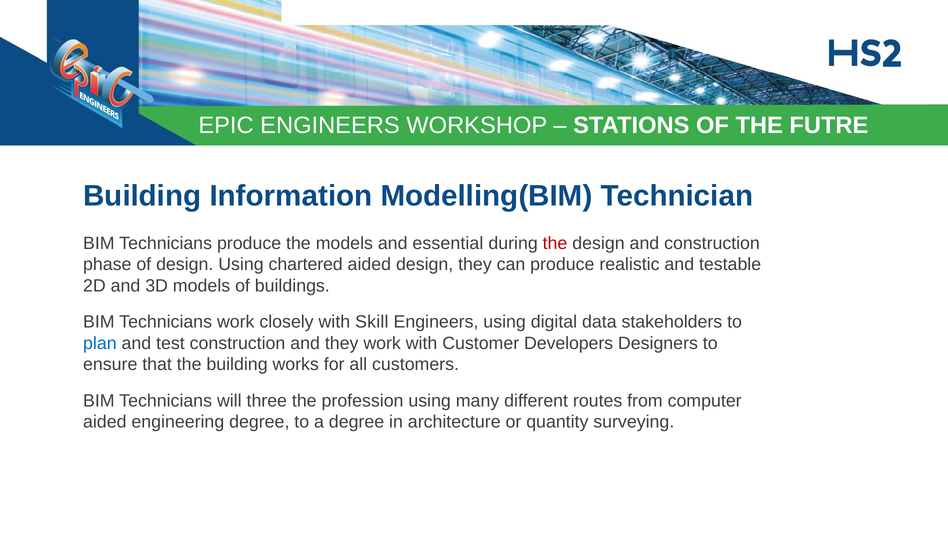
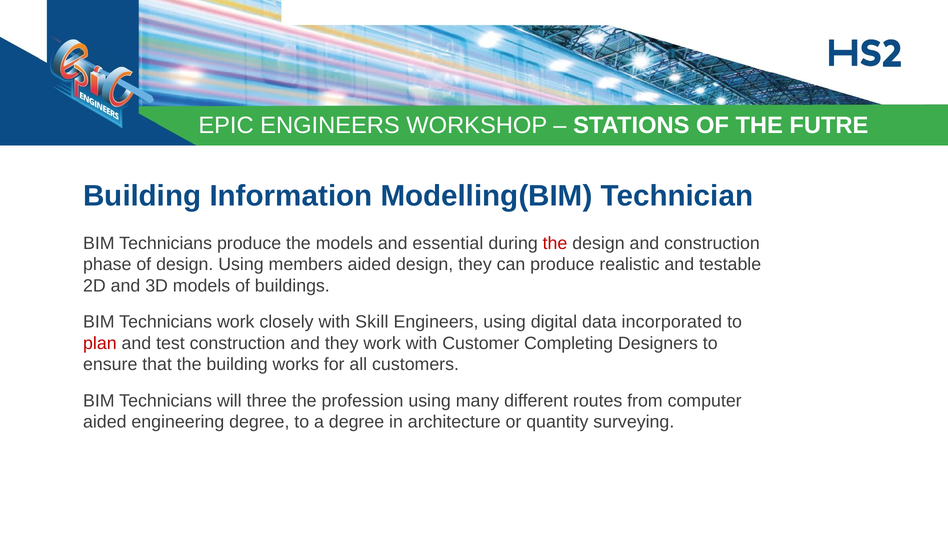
chartered: chartered -> members
stakeholders: stakeholders -> incorporated
plan colour: blue -> red
Developers: Developers -> Completing
